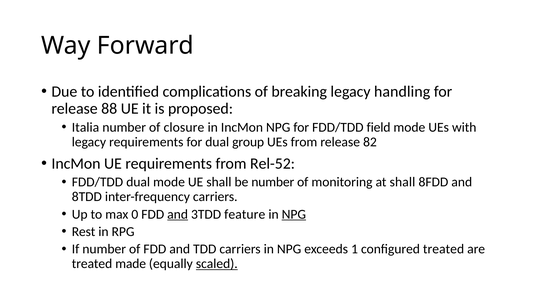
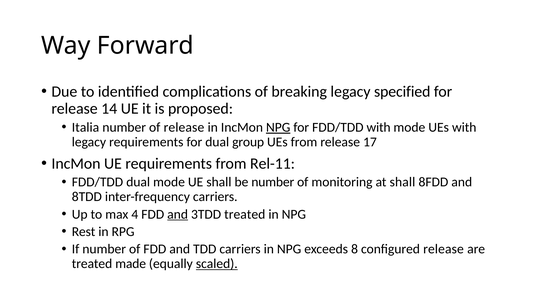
handling: handling -> specified
88: 88 -> 14
of closure: closure -> release
NPG at (278, 127) underline: none -> present
FDD/TDD field: field -> with
82: 82 -> 17
Rel-52: Rel-52 -> Rel-11
0: 0 -> 4
3TDD feature: feature -> treated
NPG at (294, 214) underline: present -> none
1: 1 -> 8
configured treated: treated -> release
